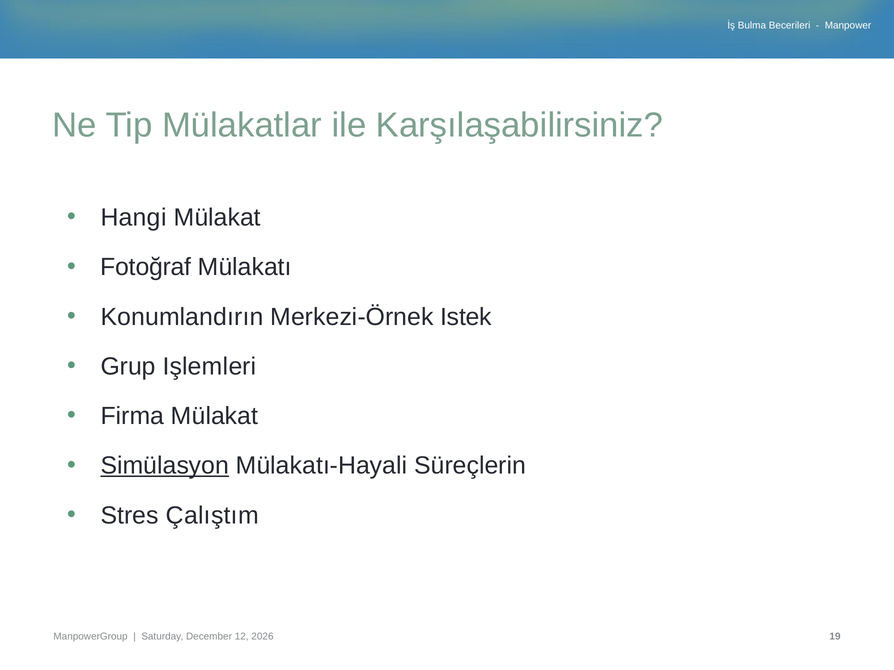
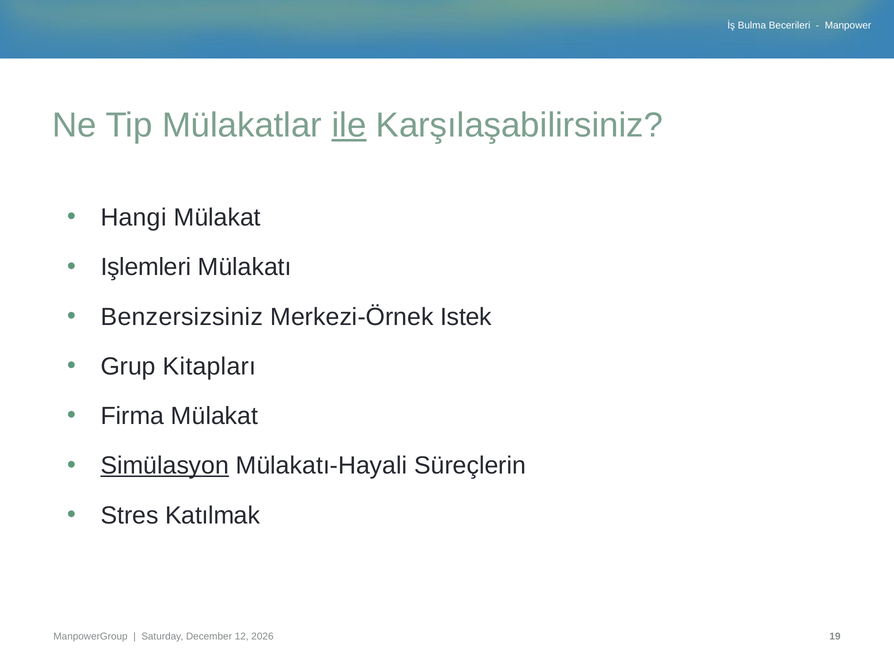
ile underline: none -> present
Fotoğraf: Fotoğraf -> Işlemleri
Konumlandırın: Konumlandırın -> Benzersizsiniz
Işlemleri: Işlemleri -> Kitapları
Çalıştım: Çalıştım -> Katılmak
